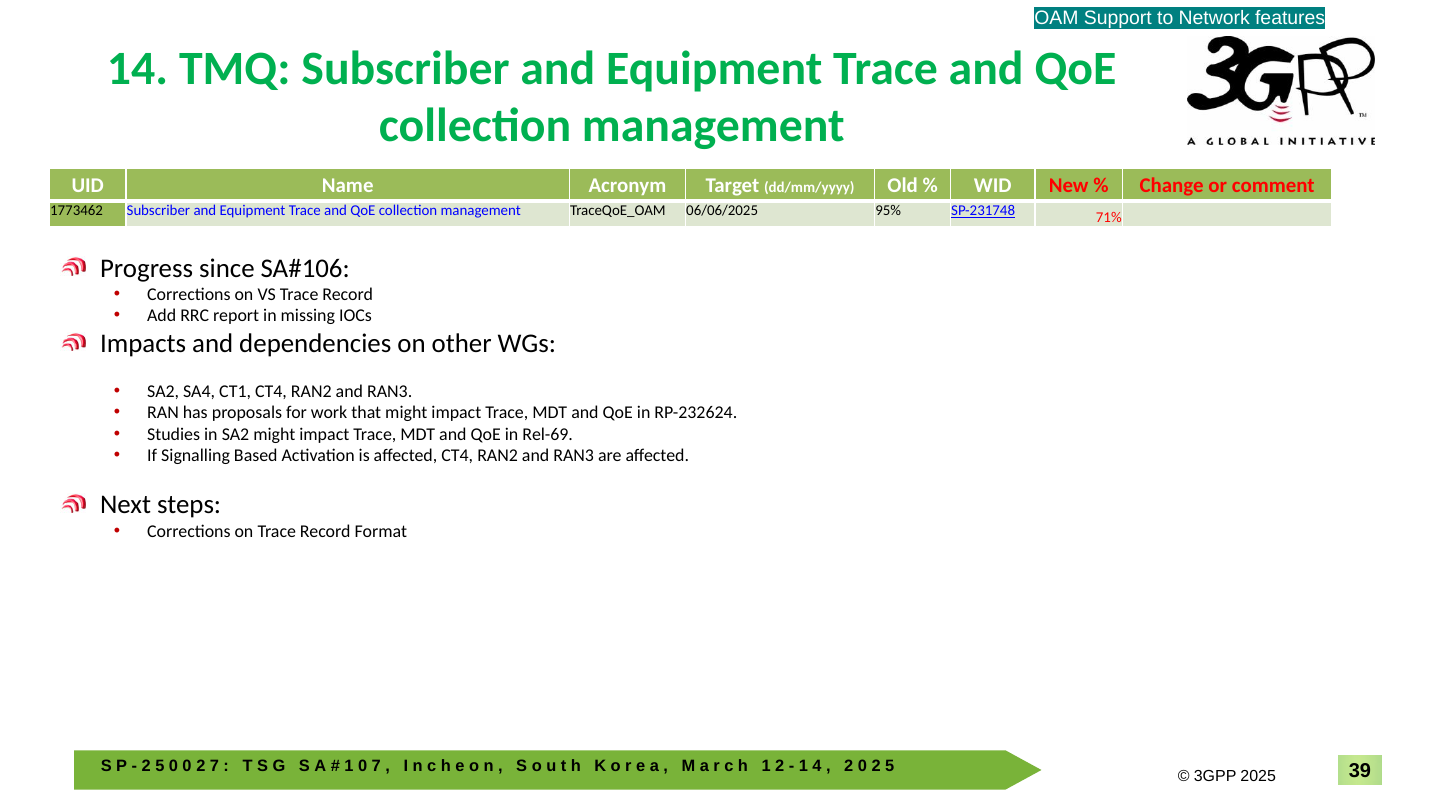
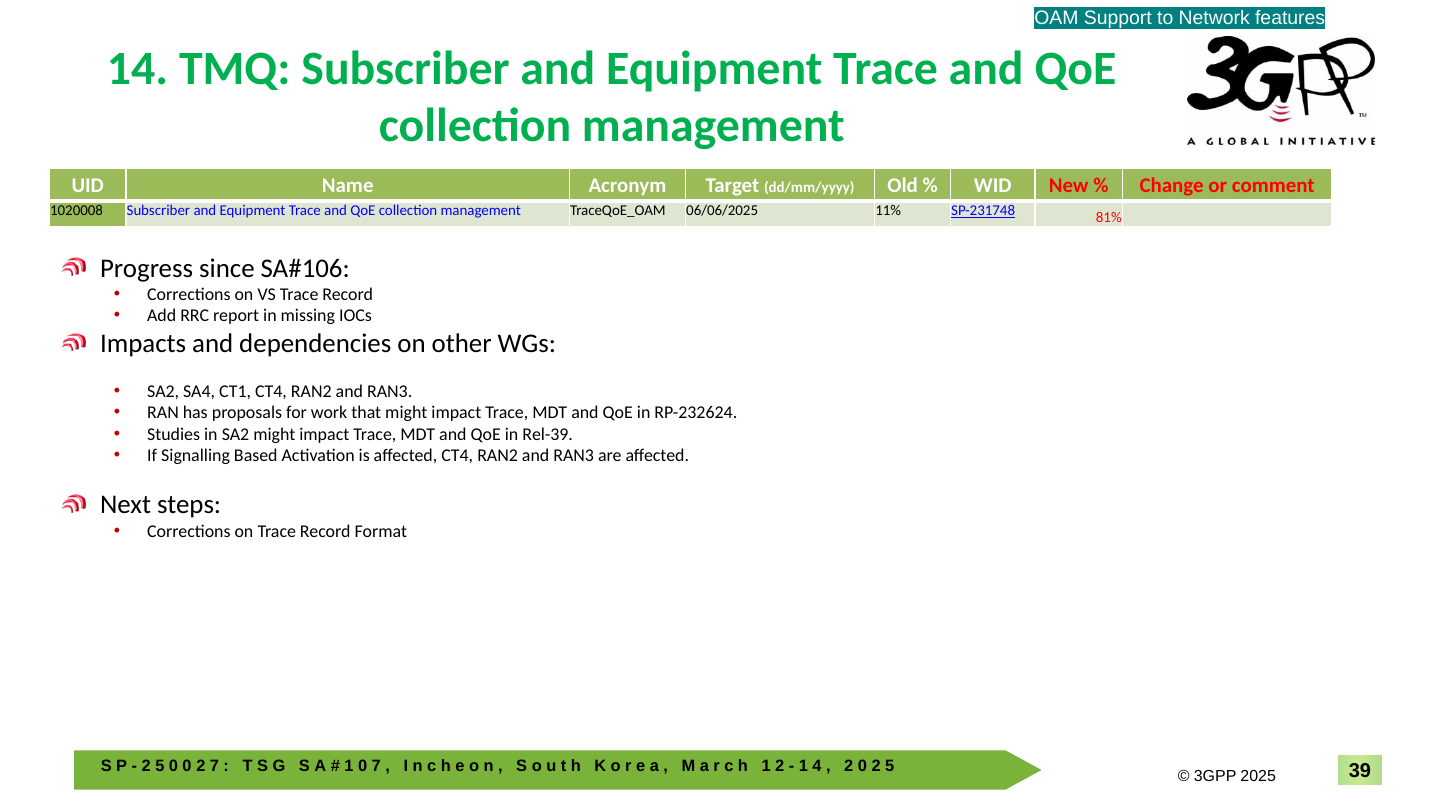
1773462: 1773462 -> 1020008
95%: 95% -> 11%
71%: 71% -> 81%
Rel-69: Rel-69 -> Rel-39
